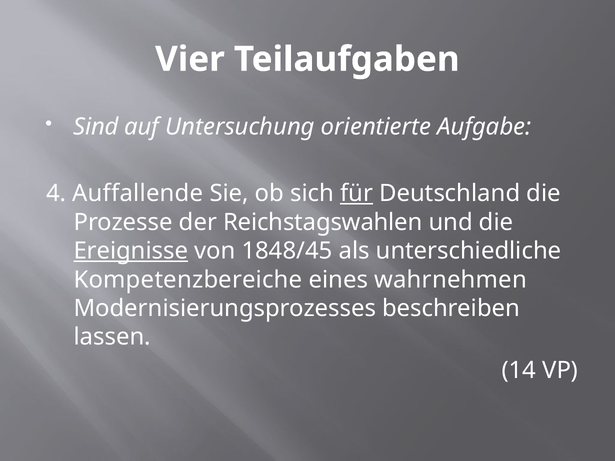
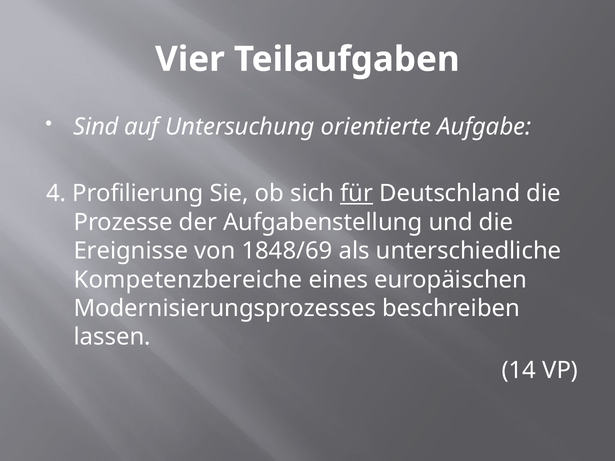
Auffallende: Auffallende -> Profilierung
Reichstagswahlen: Reichstagswahlen -> Aufgabenstellung
Ereignisse underline: present -> none
1848/45: 1848/45 -> 1848/69
wahrnehmen: wahrnehmen -> europäischen
